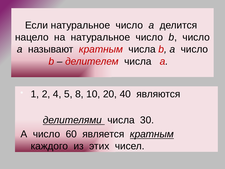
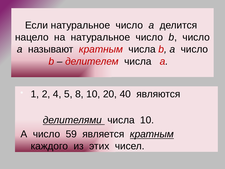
числа 30: 30 -> 10
60: 60 -> 59
